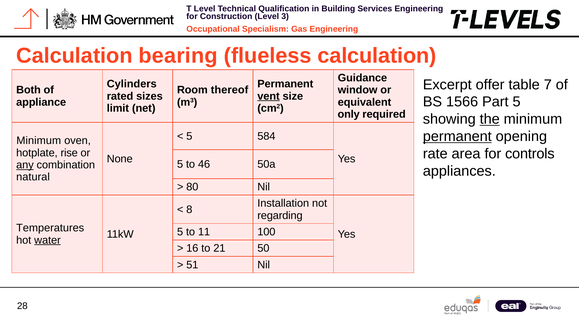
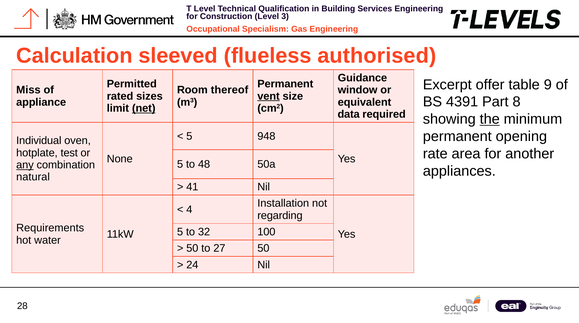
bearing: bearing -> sleeved
flueless calculation: calculation -> authorised
7: 7 -> 9
Cylinders: Cylinders -> Permitted
Both: Both -> Miss
1566: 1566 -> 4391
Part 5: 5 -> 8
net underline: none -> present
only: only -> data
permanent at (457, 137) underline: present -> none
584: 584 -> 948
Minimum at (39, 141): Minimum -> Individual
controls: controls -> another
rise: rise -> test
46: 46 -> 48
80: 80 -> 41
8: 8 -> 4
Temperatures: Temperatures -> Requirements
11: 11 -> 32
water underline: present -> none
16 at (192, 249): 16 -> 50
21: 21 -> 27
51: 51 -> 24
